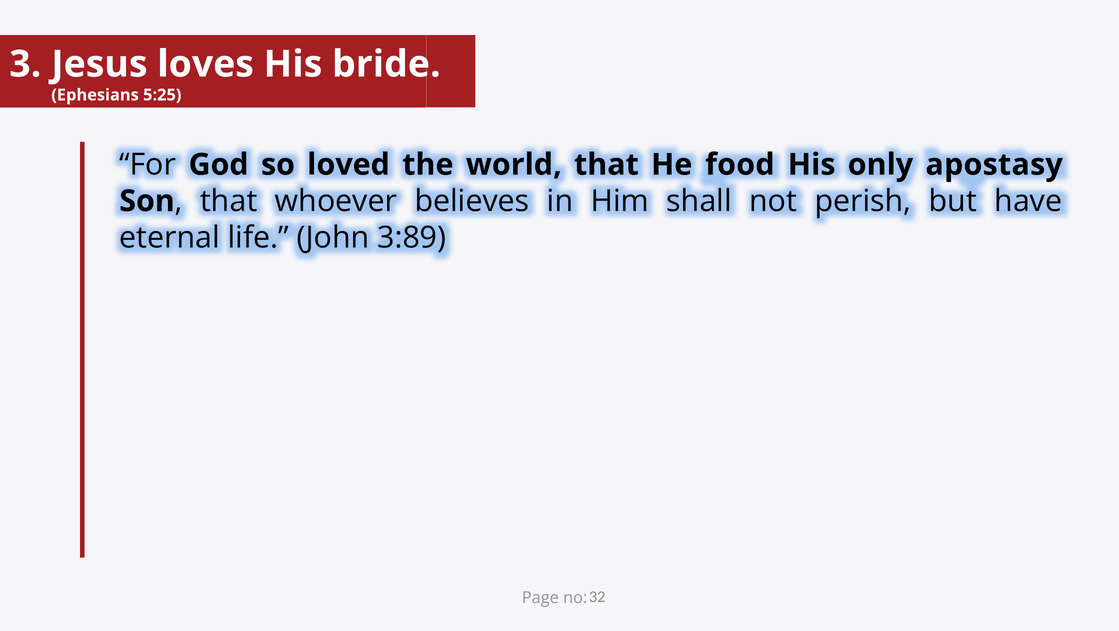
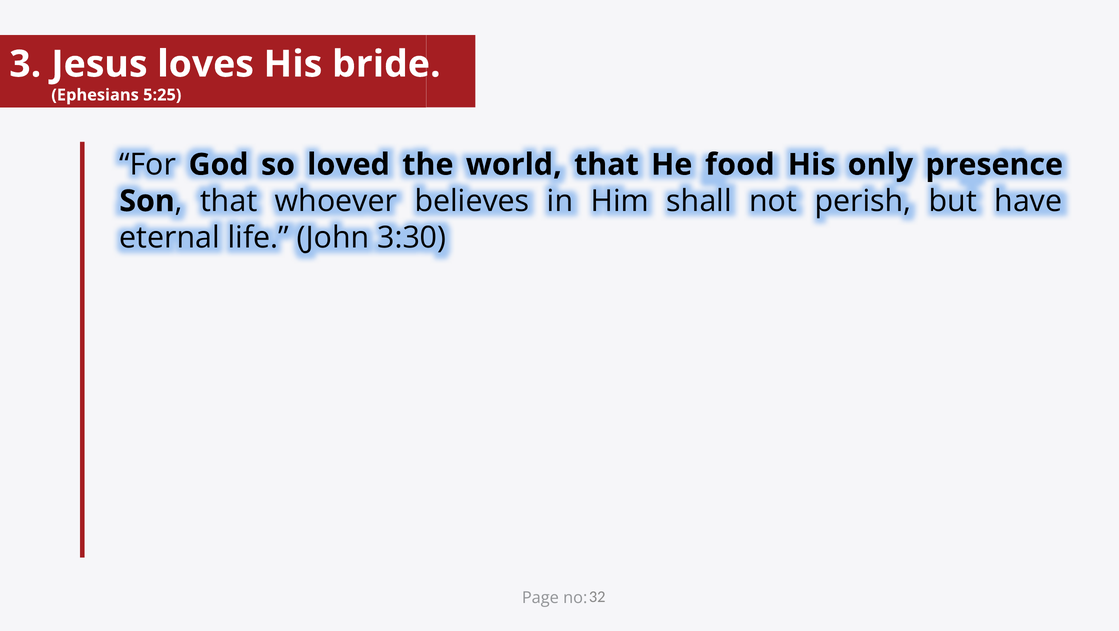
apostasy: apostasy -> presence
3:89: 3:89 -> 3:30
